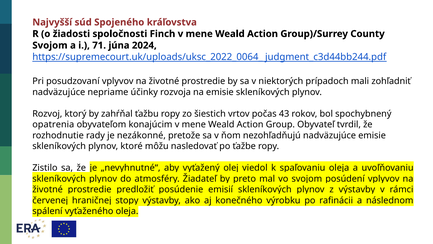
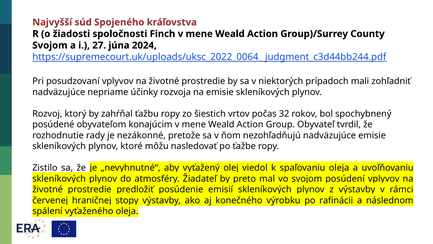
71: 71 -> 27
43: 43 -> 32
opatrenia: opatrenia -> posúdené
